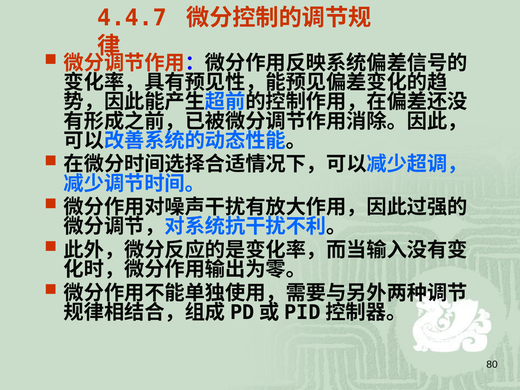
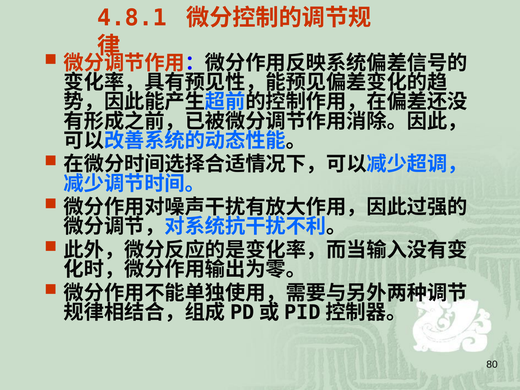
4.4.7: 4.4.7 -> 4.8.1
